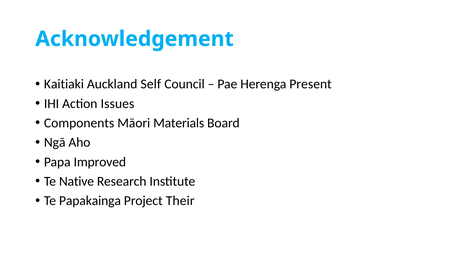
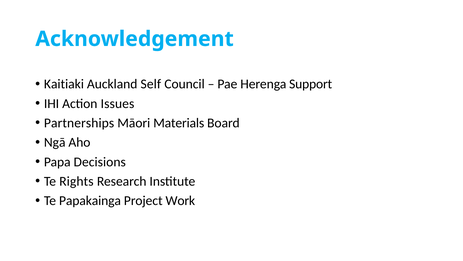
Present: Present -> Support
Components: Components -> Partnerships
Improved: Improved -> Decisions
Native: Native -> Rights
Their: Their -> Work
